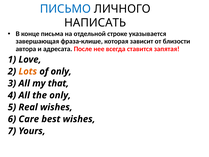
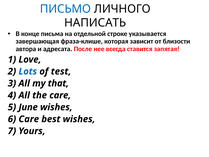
Lots colour: orange -> blue
of only: only -> test
the only: only -> care
Real: Real -> June
